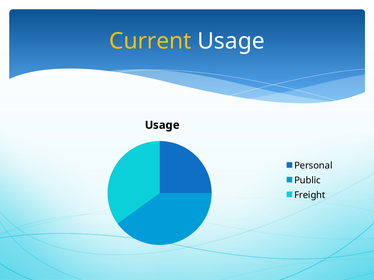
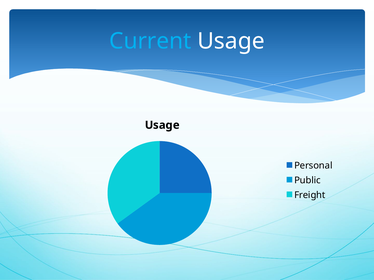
Current colour: yellow -> light blue
